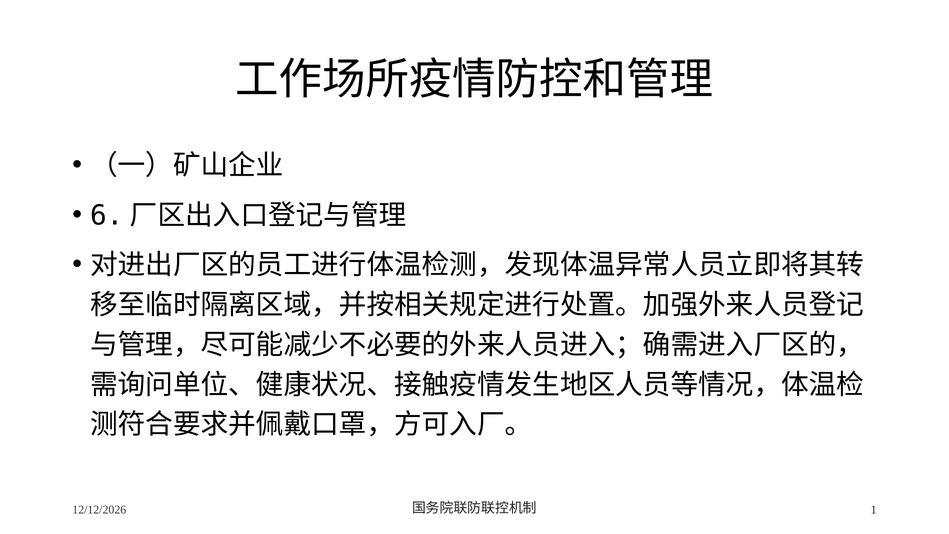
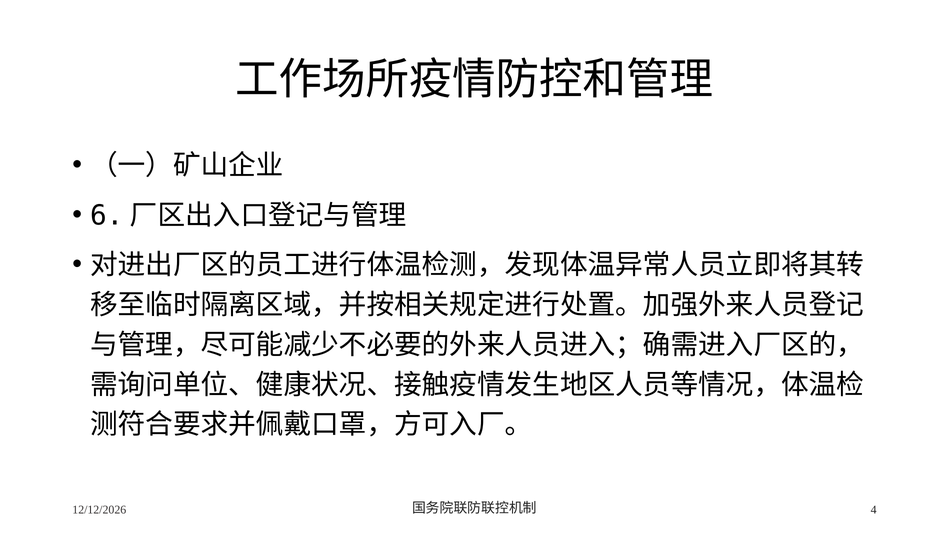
1: 1 -> 4
